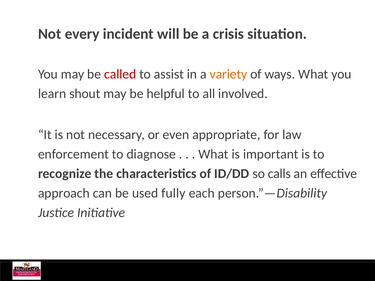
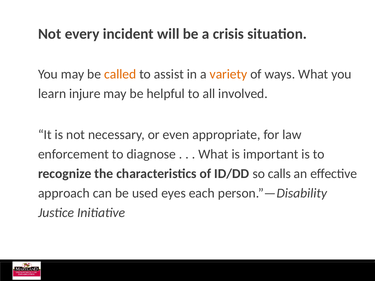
called colour: red -> orange
shout: shout -> injure
fully: fully -> eyes
